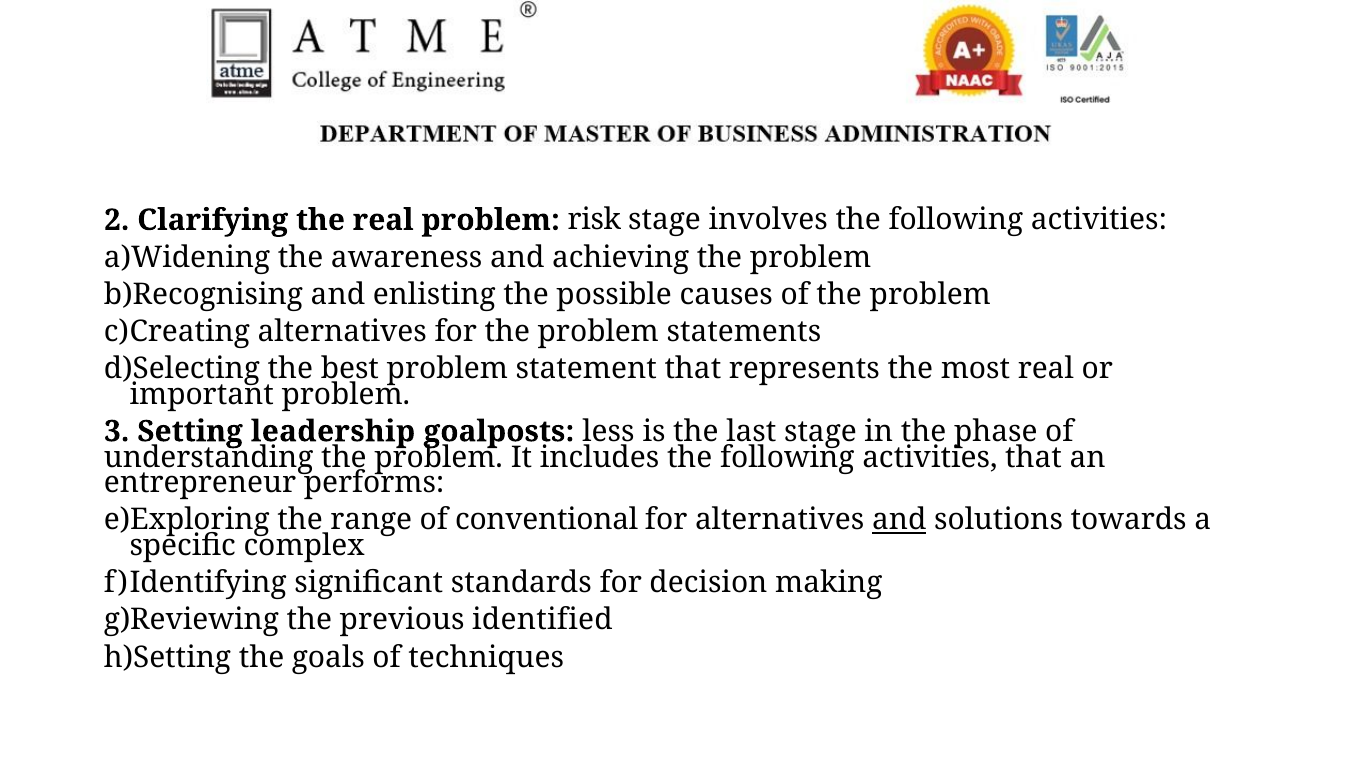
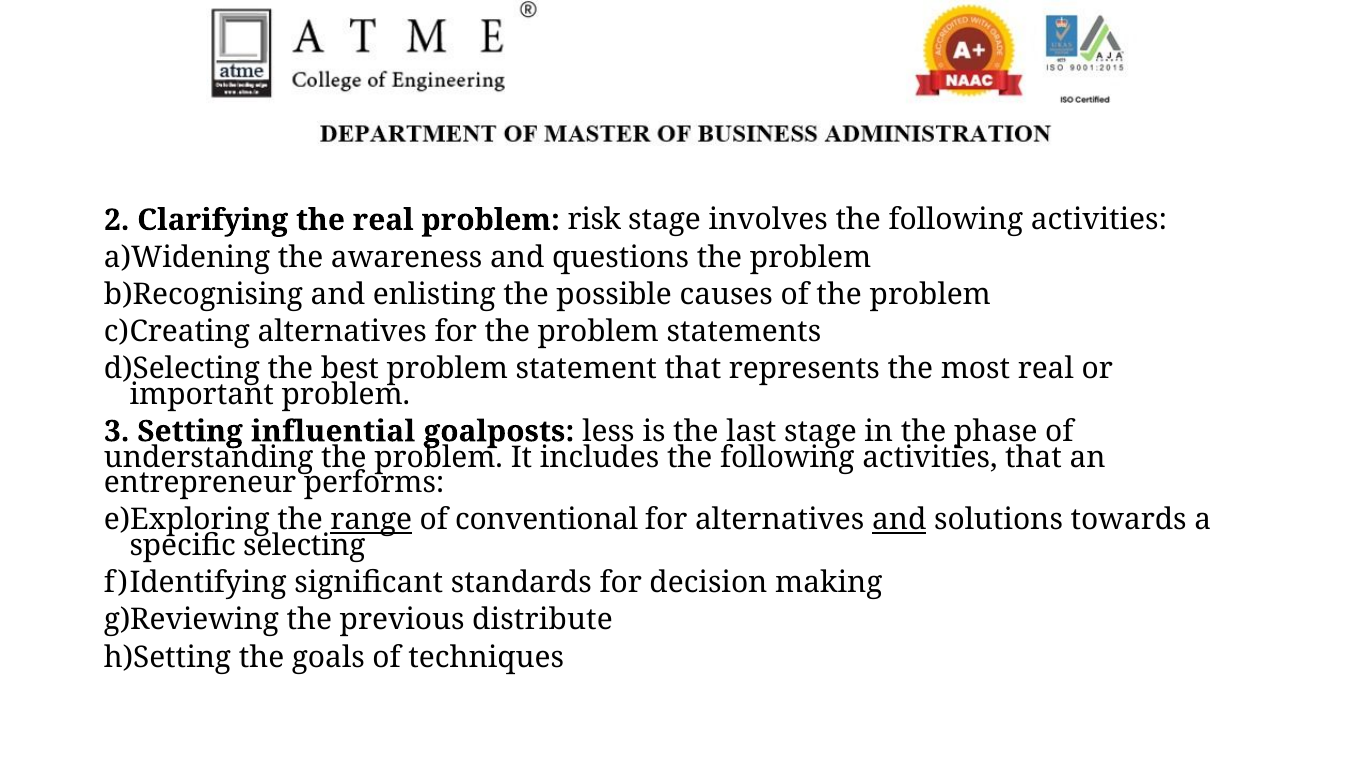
achieving: achieving -> questions
leadership: leadership -> influential
range underline: none -> present
complex: complex -> selecting
identified: identified -> distribute
